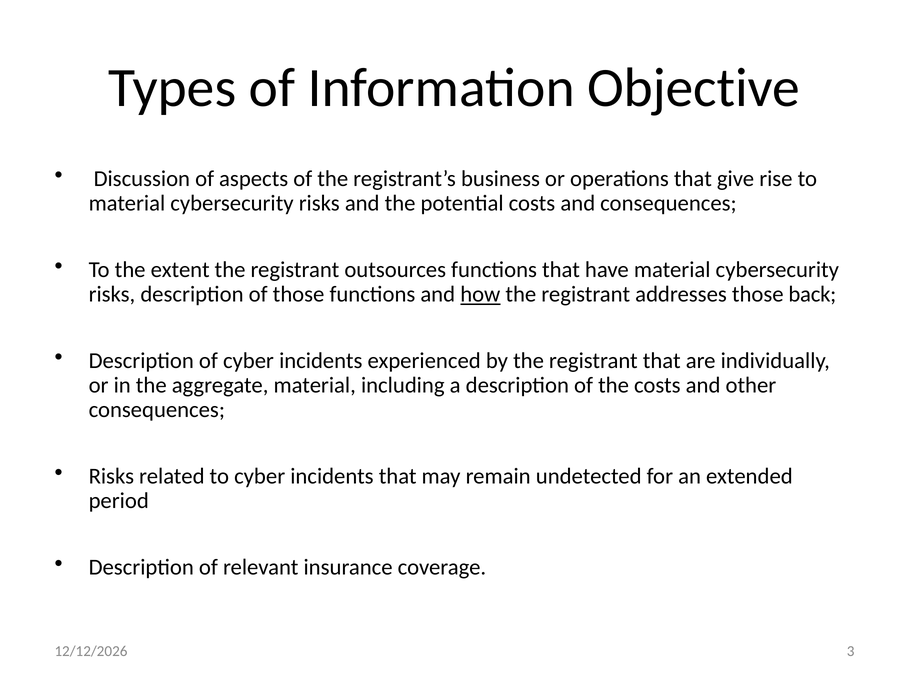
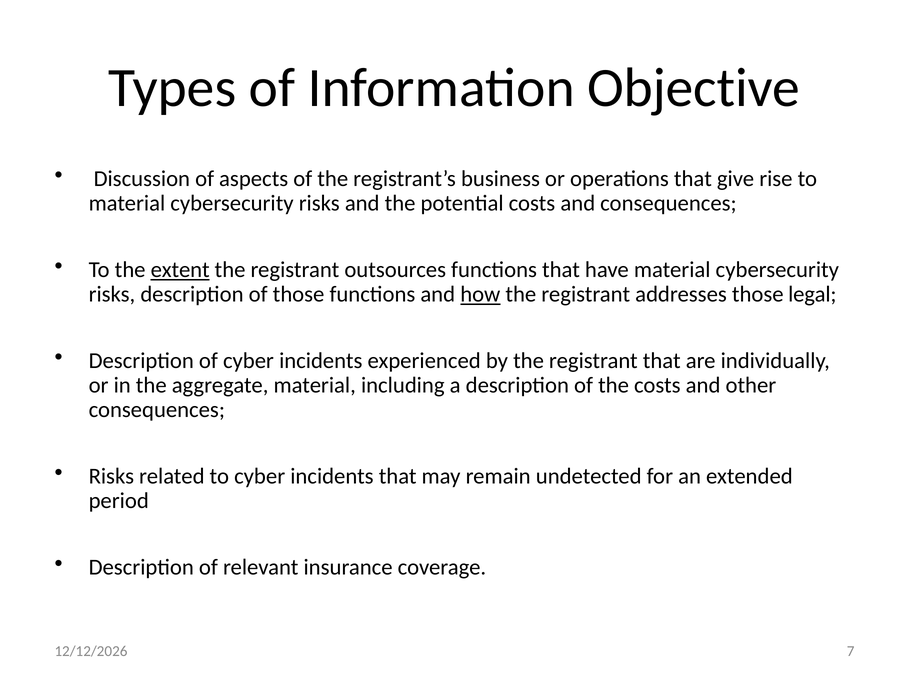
extent underline: none -> present
back: back -> legal
3: 3 -> 7
